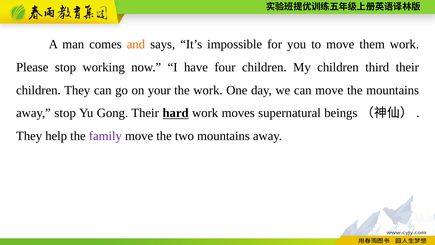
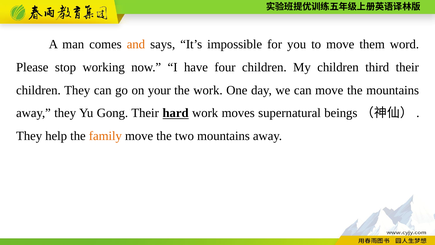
them work: work -> word
away stop: stop -> they
family colour: purple -> orange
